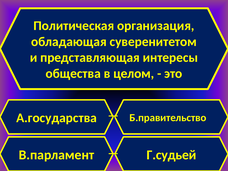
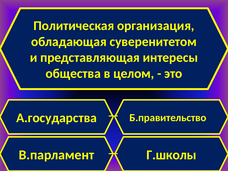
Г.судьей: Г.судьей -> Г.школы
